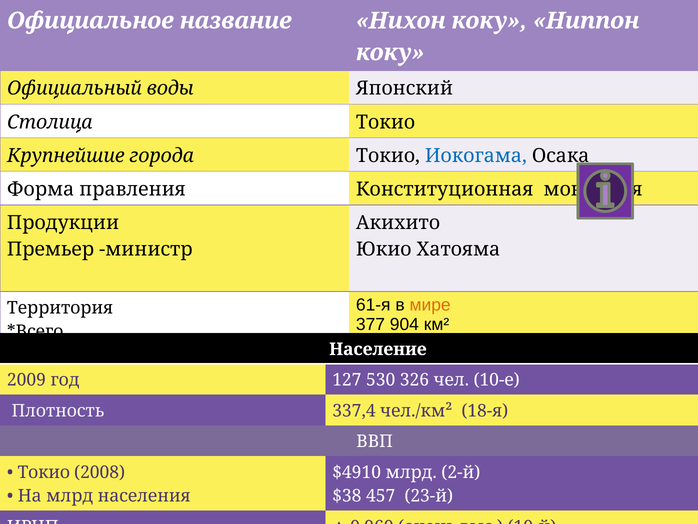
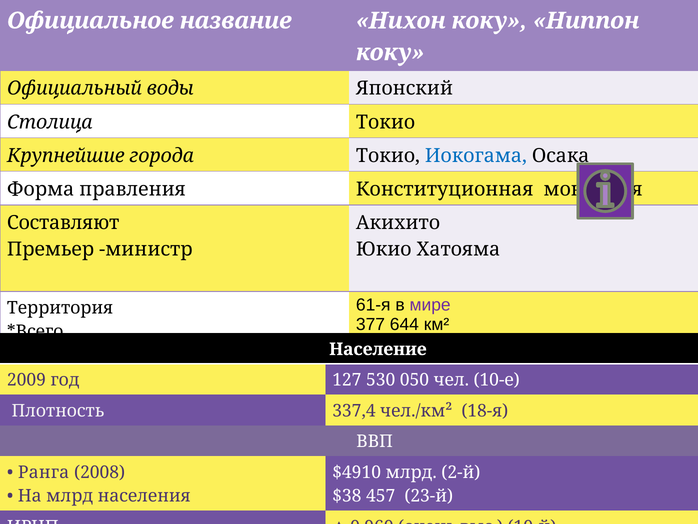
Продукции: Продукции -> Составляют
мире colour: orange -> purple
904: 904 -> 644
326: 326 -> 050
Токио at (44, 472): Токио -> Ранга
